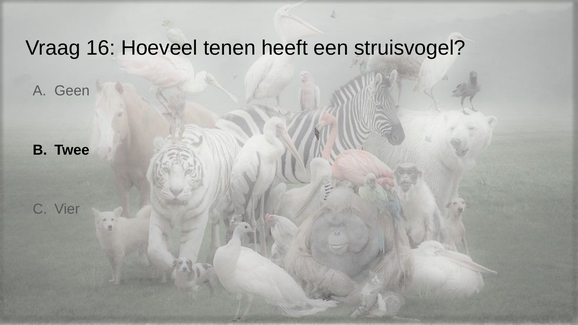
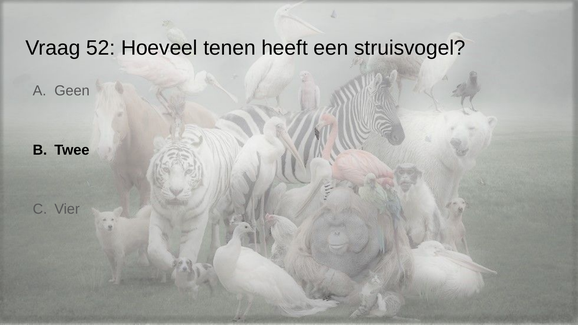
16: 16 -> 52
